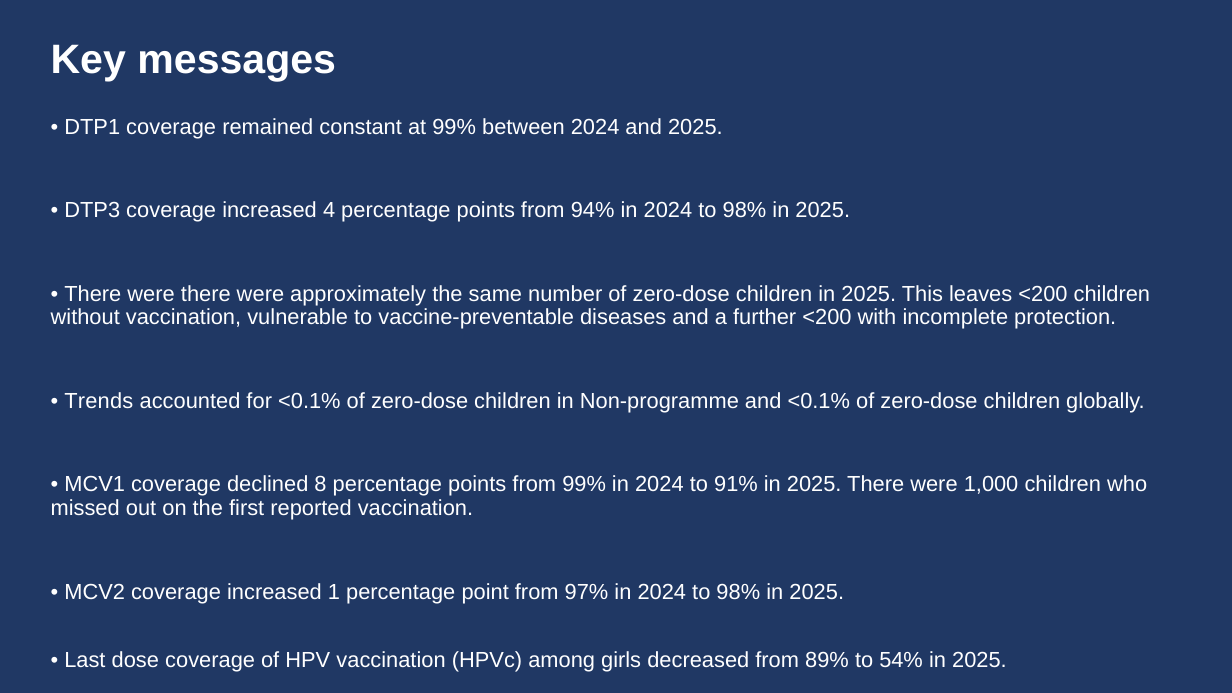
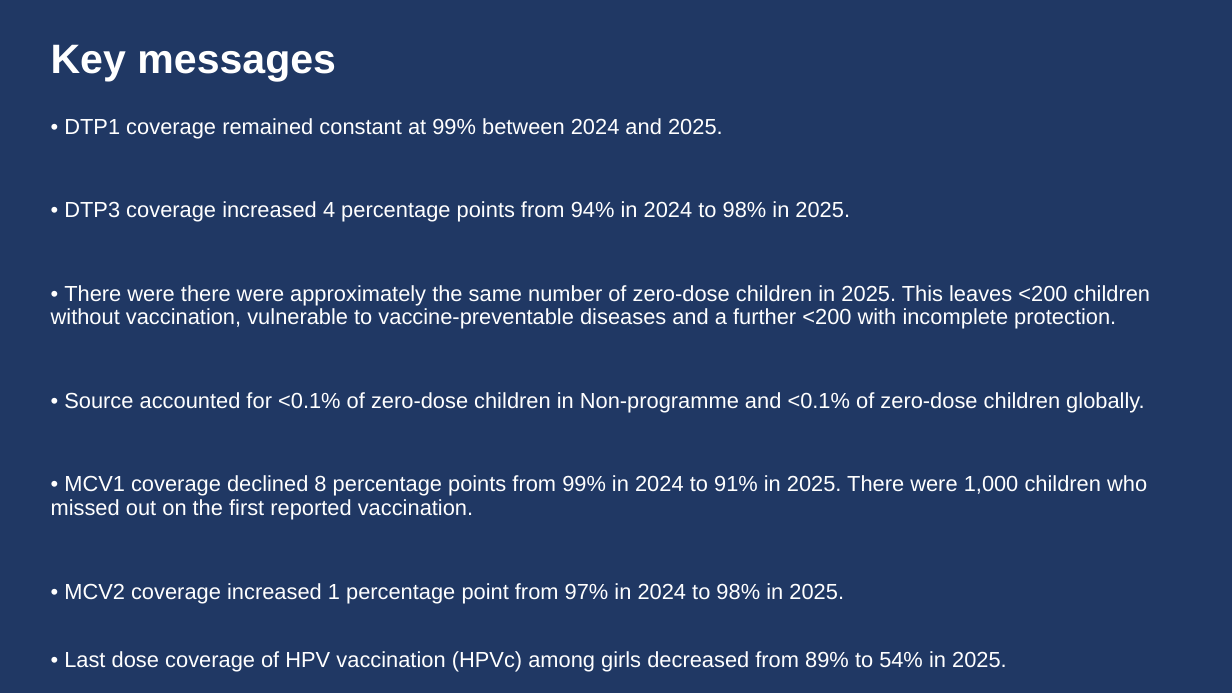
Trends: Trends -> Source
